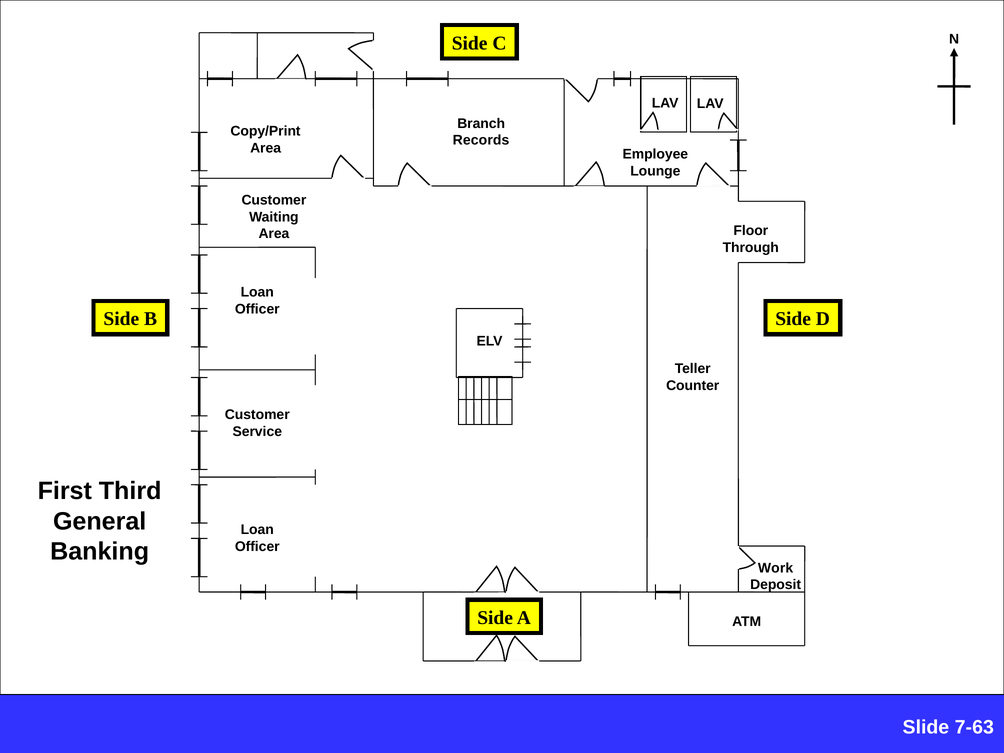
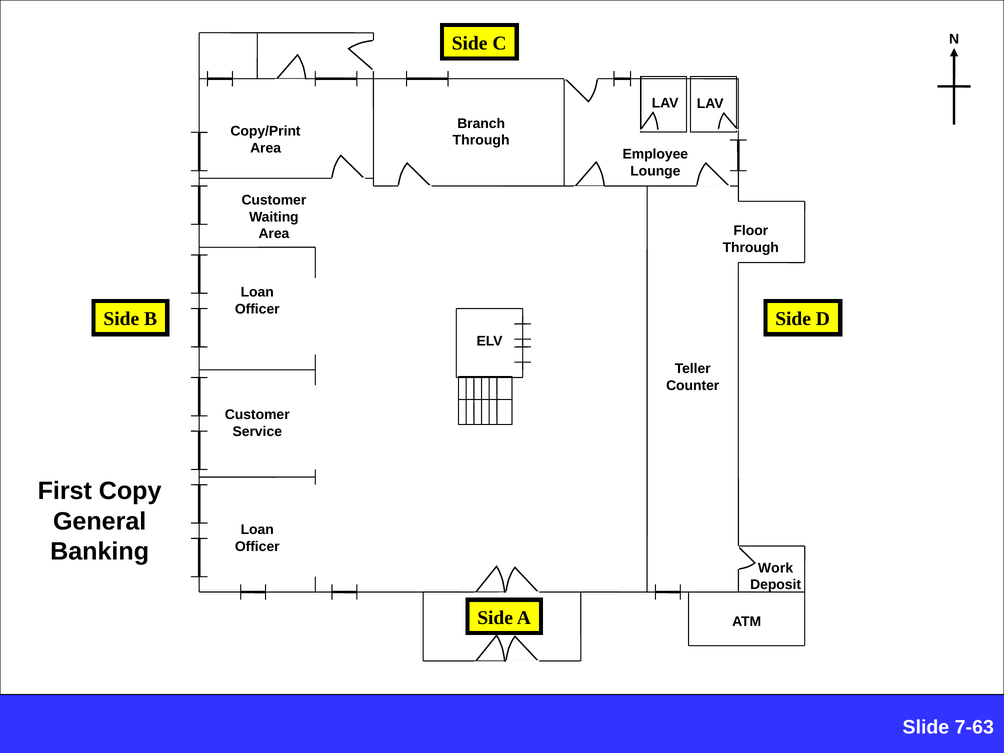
Records at (481, 140): Records -> Through
Third: Third -> Copy
